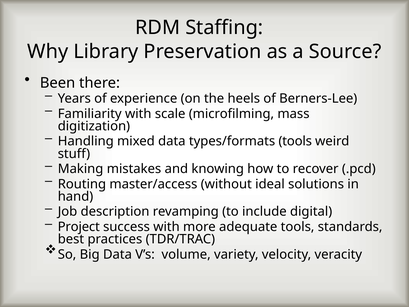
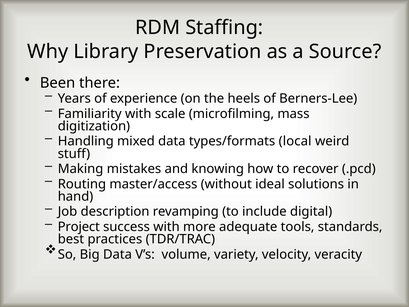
types/formats tools: tools -> local
